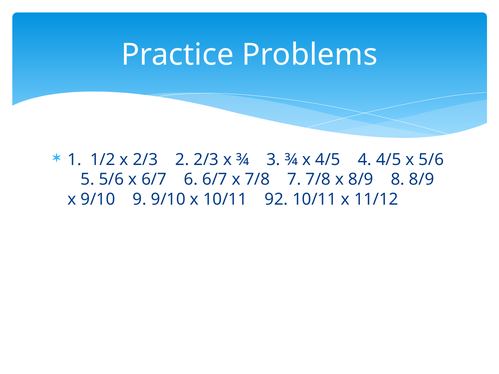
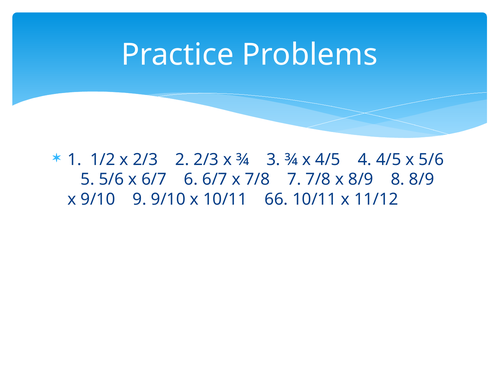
92: 92 -> 66
